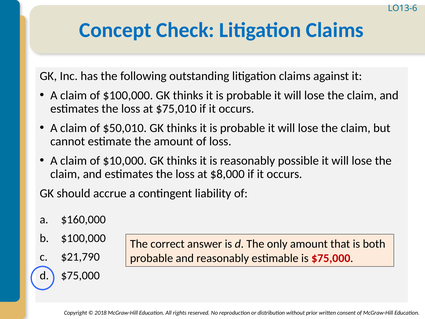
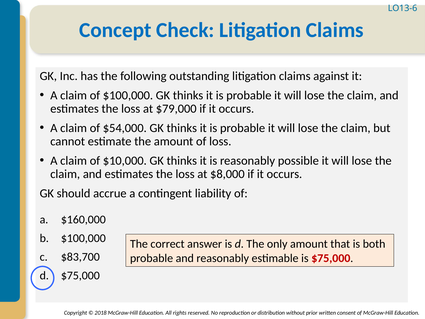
$75,010: $75,010 -> $79,000
$50,010: $50,010 -> $54,000
$21,790: $21,790 -> $83,700
